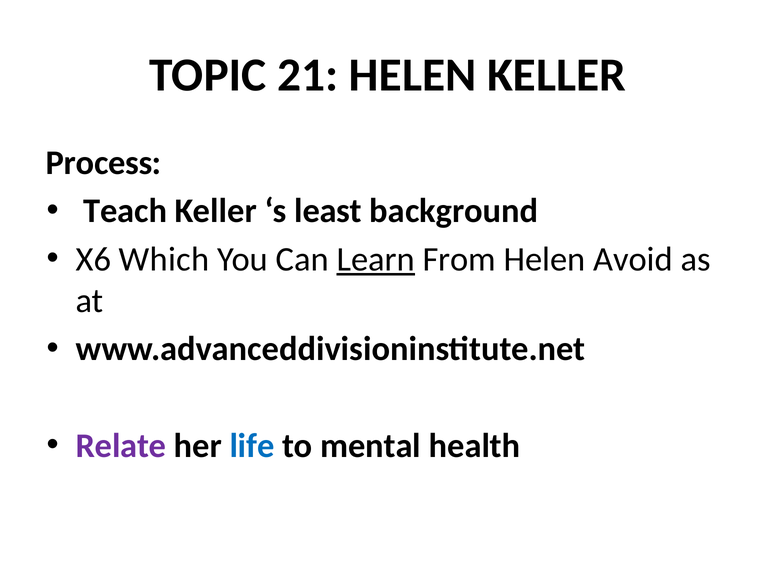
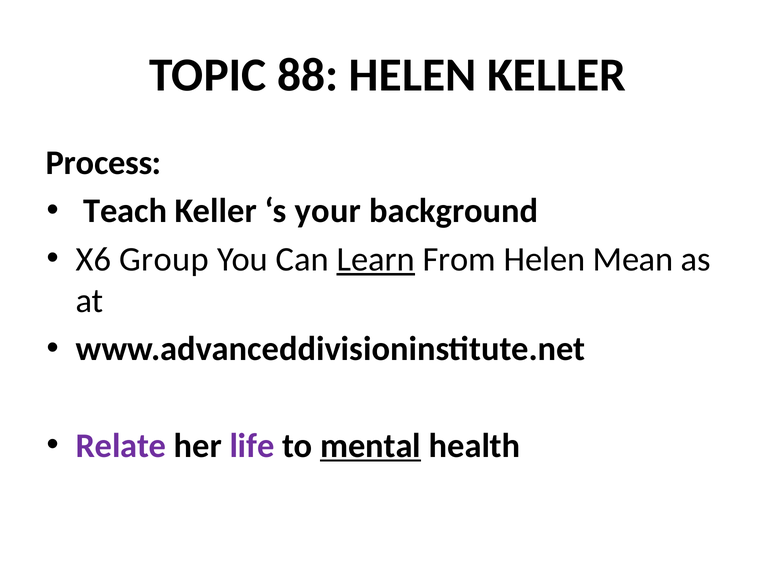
21: 21 -> 88
least: least -> your
Which: Which -> Group
Avoid: Avoid -> Mean
life colour: blue -> purple
mental underline: none -> present
